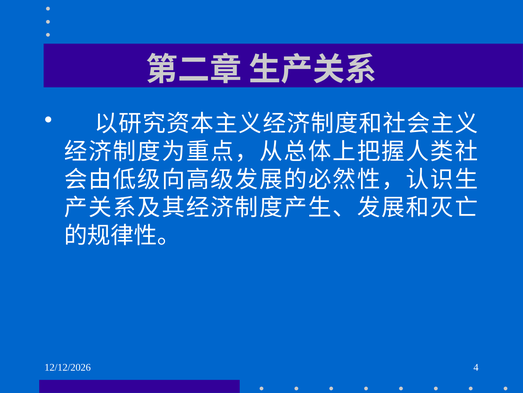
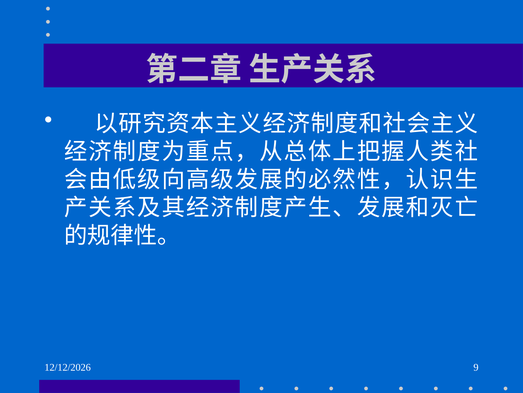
4: 4 -> 9
